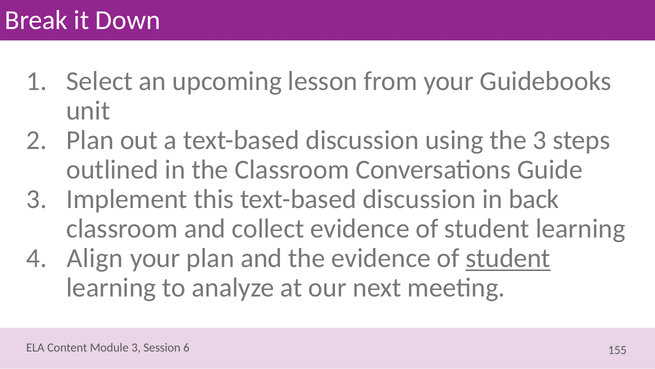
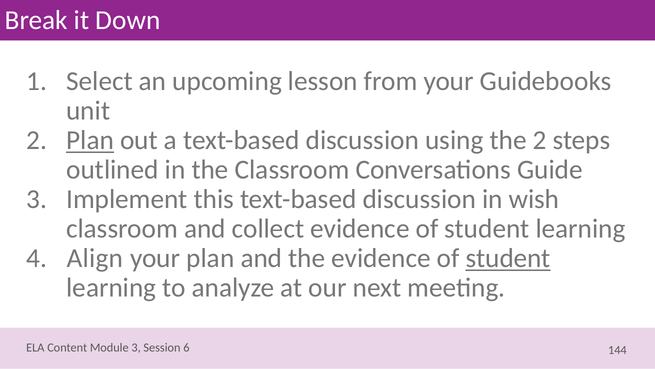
Plan at (90, 140) underline: none -> present
the 3: 3 -> 2
back: back -> wish
155: 155 -> 144
